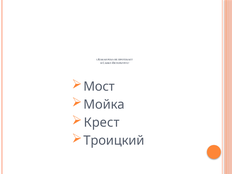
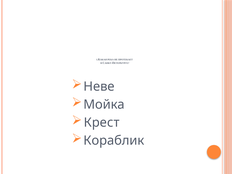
Мост: Мост -> Неве
Троицкий: Троицкий -> Кораблик
